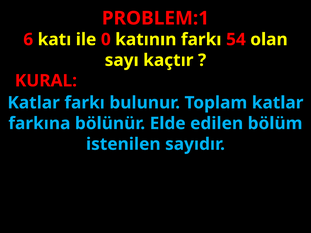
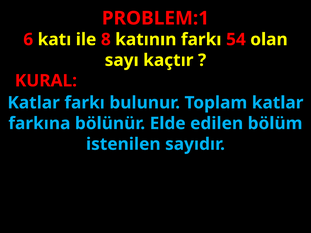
0: 0 -> 8
